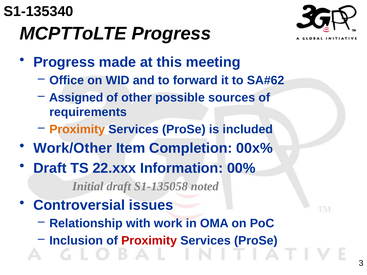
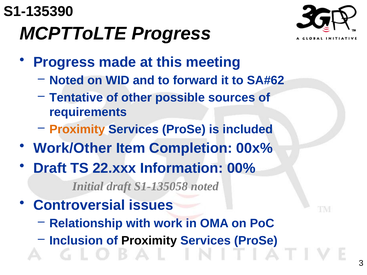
S1-135340: S1-135340 -> S1-135390
Office at (67, 80): Office -> Noted
Assigned: Assigned -> Tentative
Proximity at (149, 241) colour: red -> black
